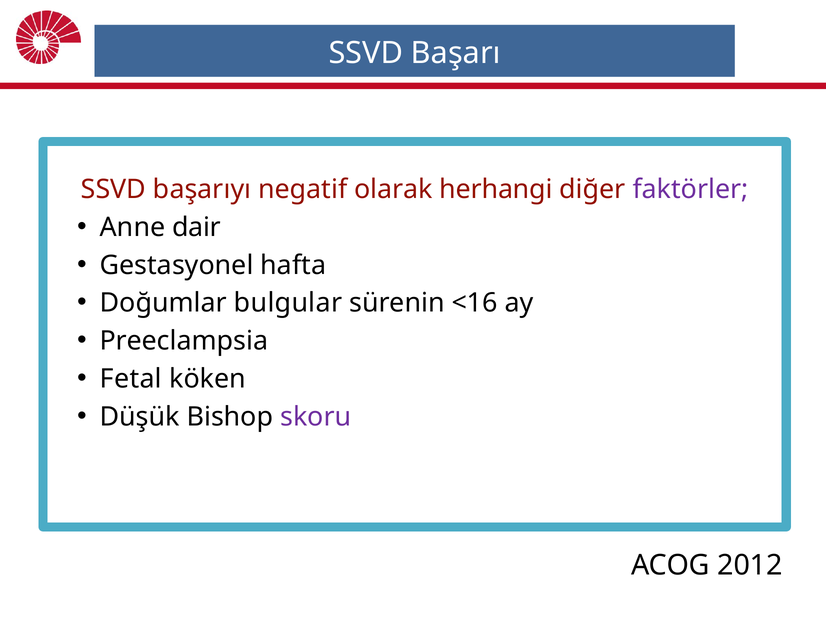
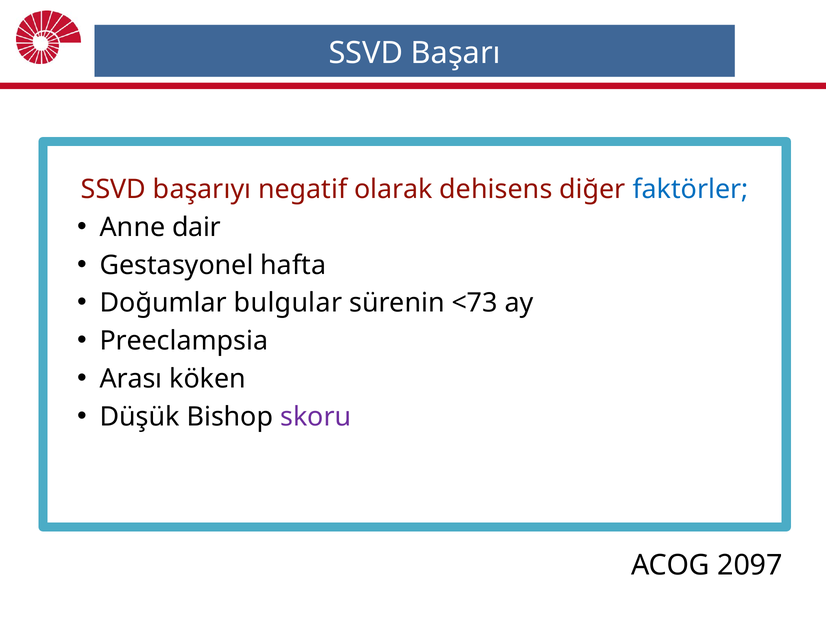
herhangi: herhangi -> dehisens
faktörler colour: purple -> blue
<16: <16 -> <73
Fetal: Fetal -> Arası
2012: 2012 -> 2097
